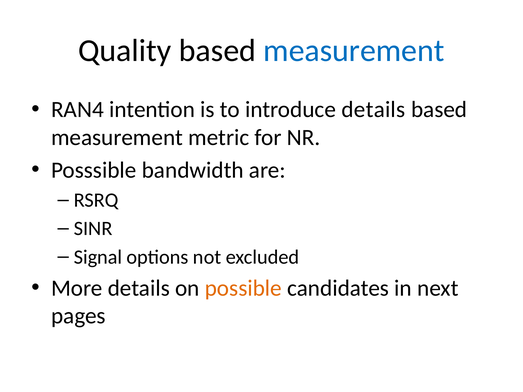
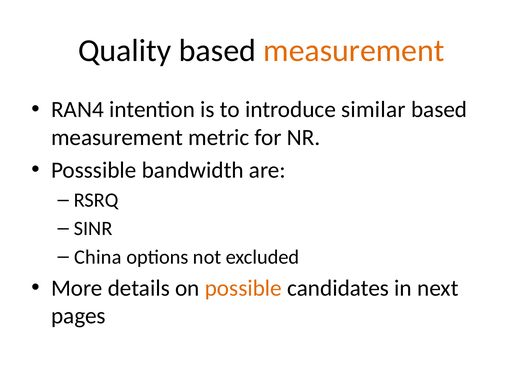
measurement at (354, 51) colour: blue -> orange
introduce details: details -> similar
Signal: Signal -> China
